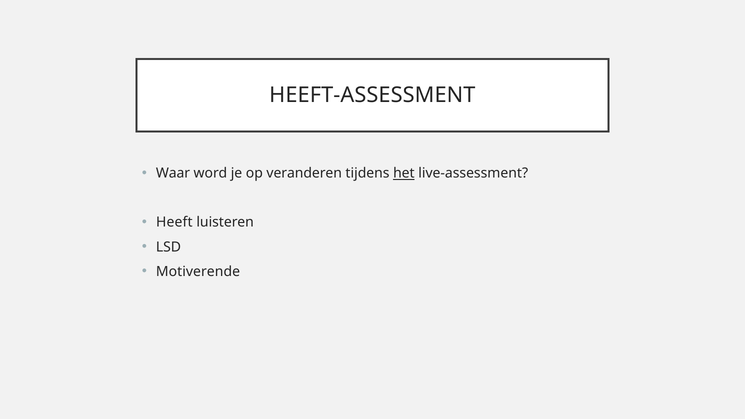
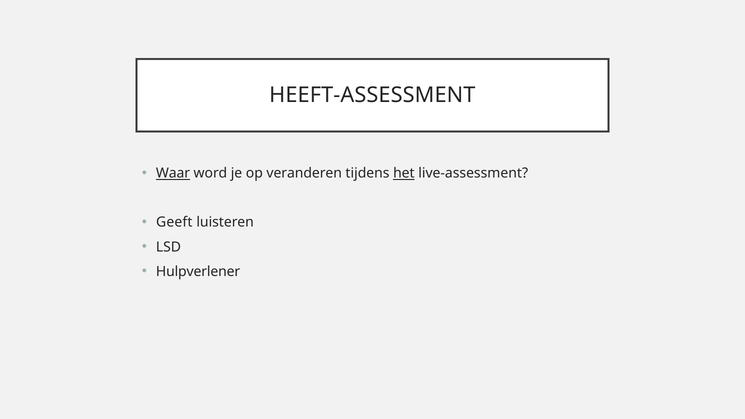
Waar underline: none -> present
Heeft: Heeft -> Geeft
Motiverende: Motiverende -> Hulpverlener
